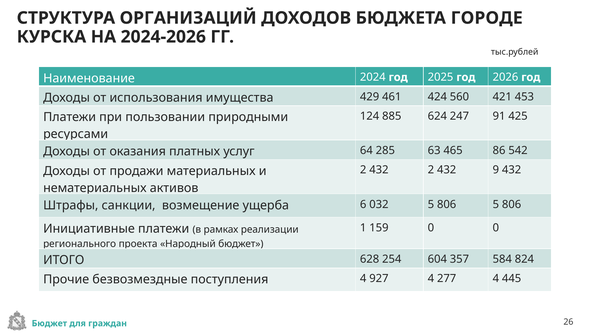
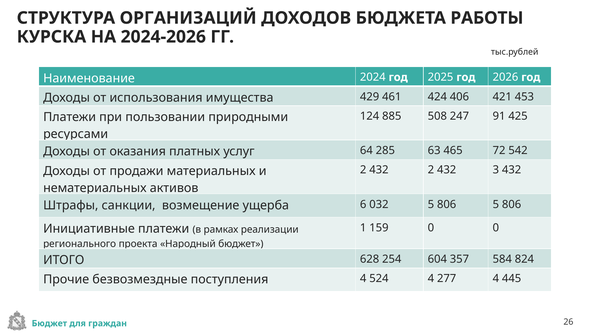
ГОРОДЕ: ГОРОДЕ -> РАБОТЫ
560: 560 -> 406
624: 624 -> 508
86: 86 -> 72
9: 9 -> 3
927: 927 -> 524
